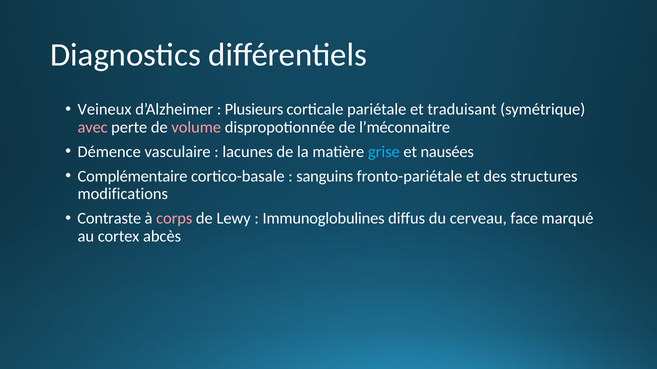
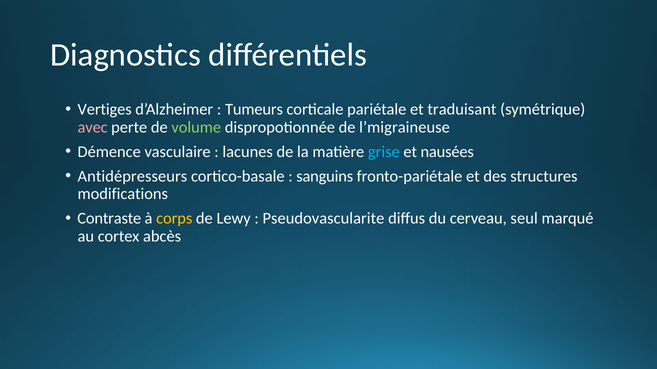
Veineux: Veineux -> Vertiges
Plusieurs: Plusieurs -> Tumeurs
volume colour: pink -> light green
l’méconnaitre: l’méconnaitre -> l’migraineuse
Complémentaire: Complémentaire -> Antidépresseurs
corps colour: pink -> yellow
Immunoglobulines: Immunoglobulines -> Pseudovascularite
face: face -> seul
